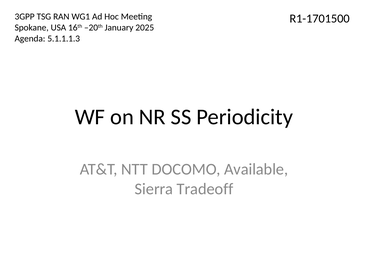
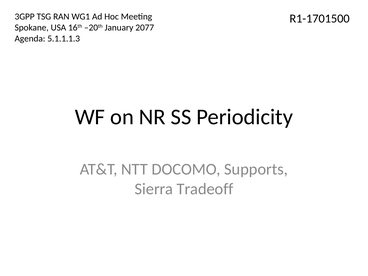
2025: 2025 -> 2077
Available: Available -> Supports
